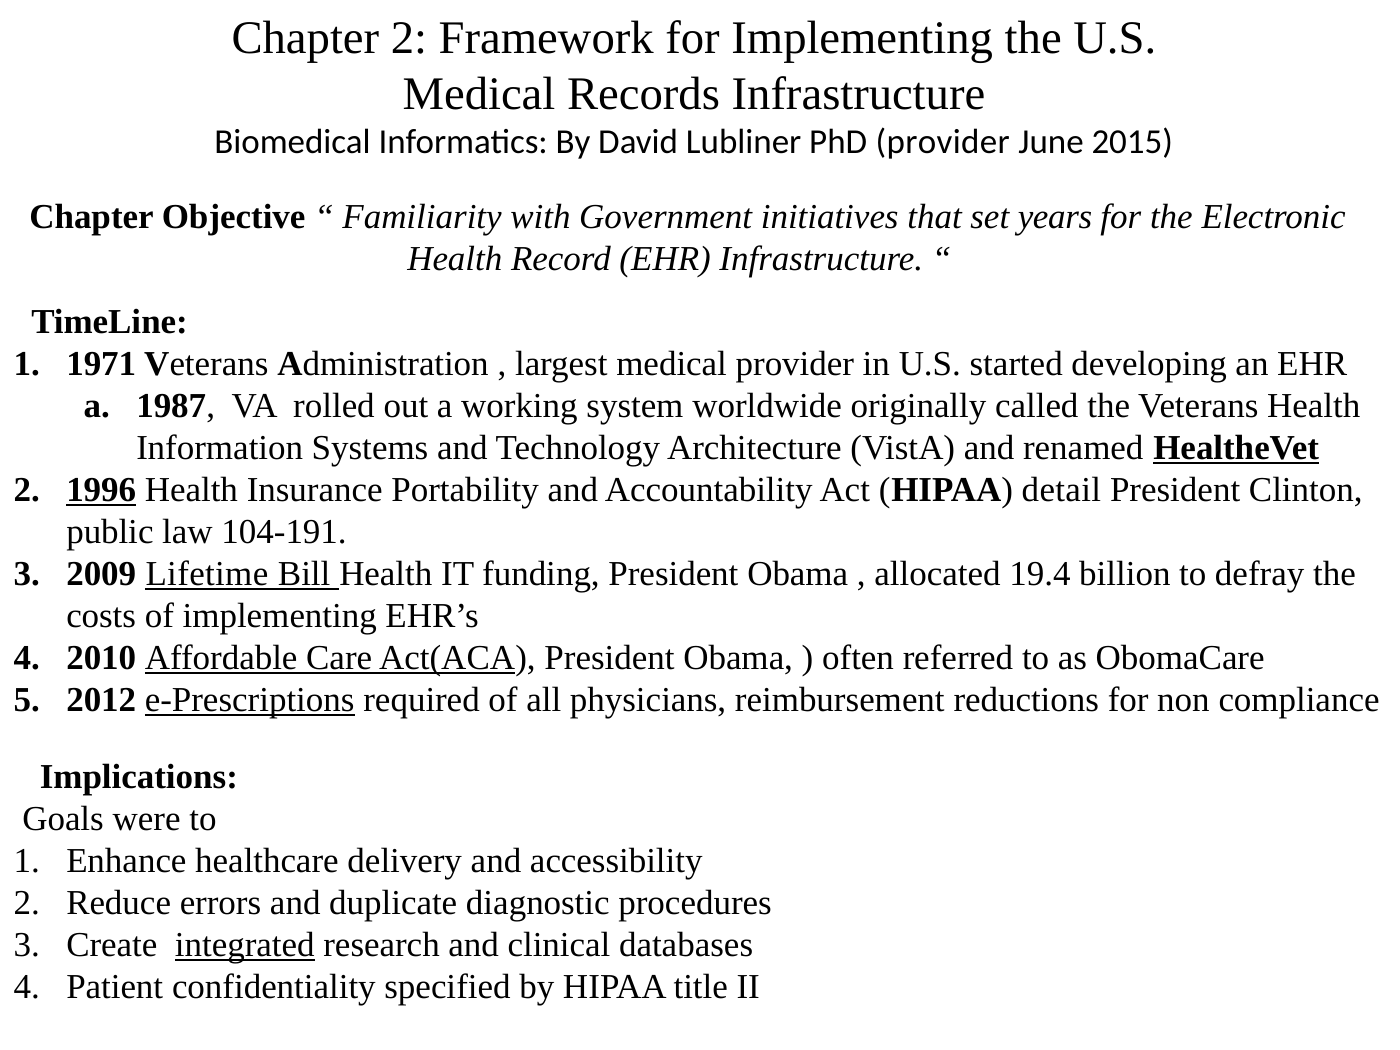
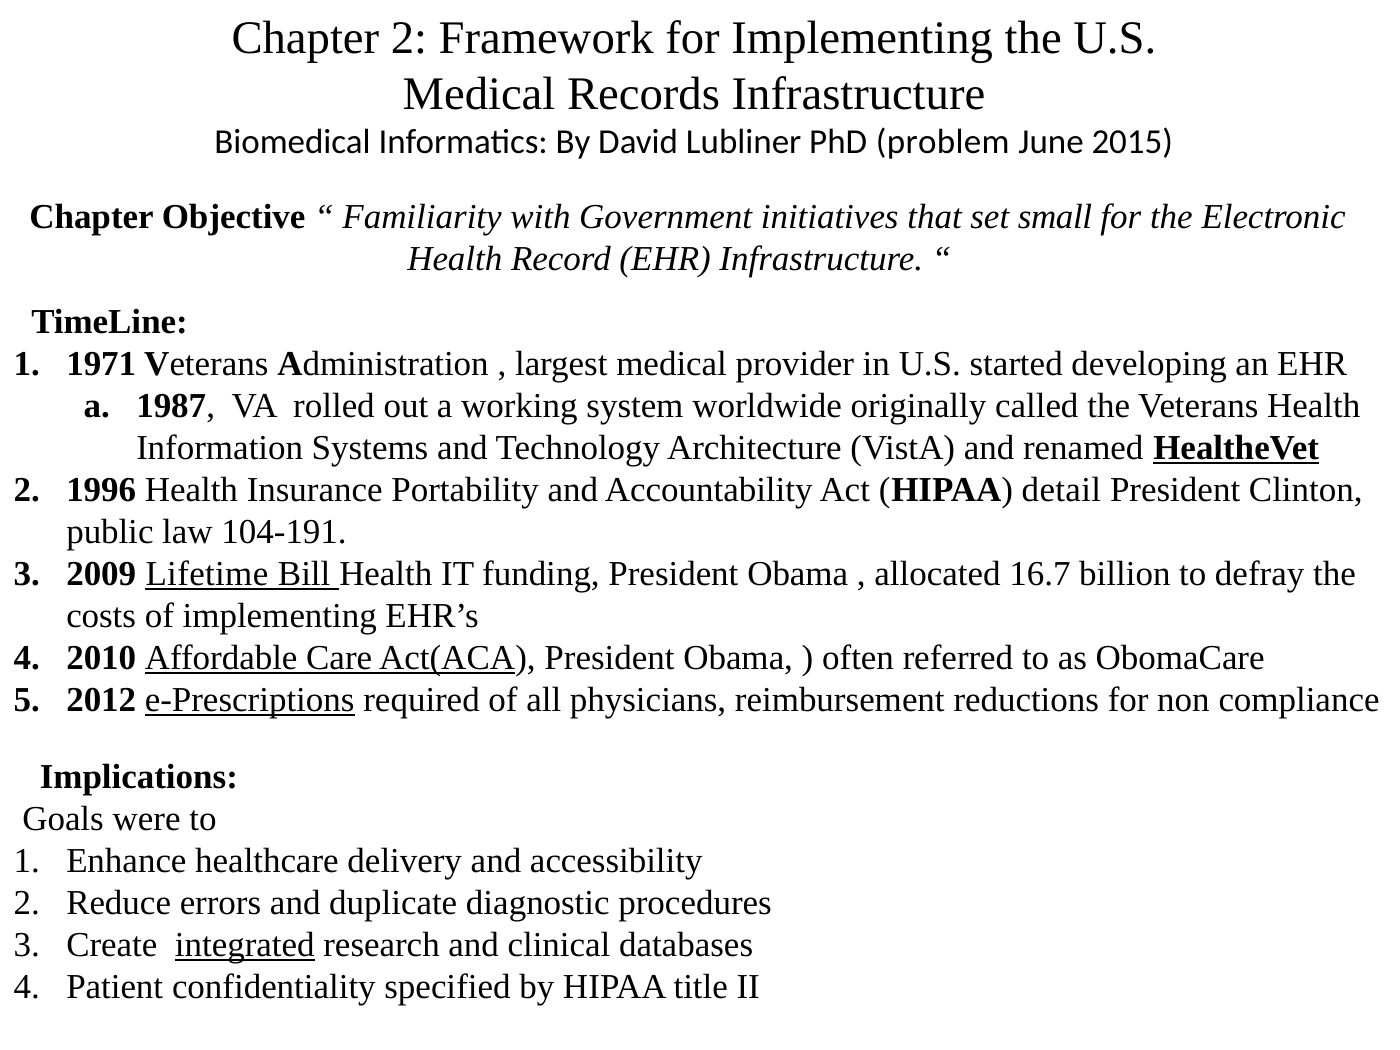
PhD provider: provider -> problem
years: years -> small
1996 underline: present -> none
19.4: 19.4 -> 16.7
